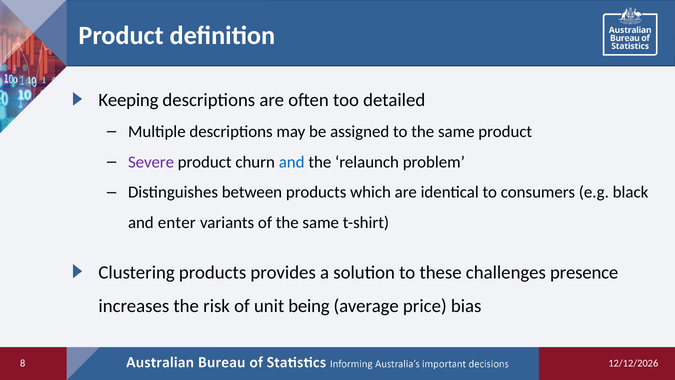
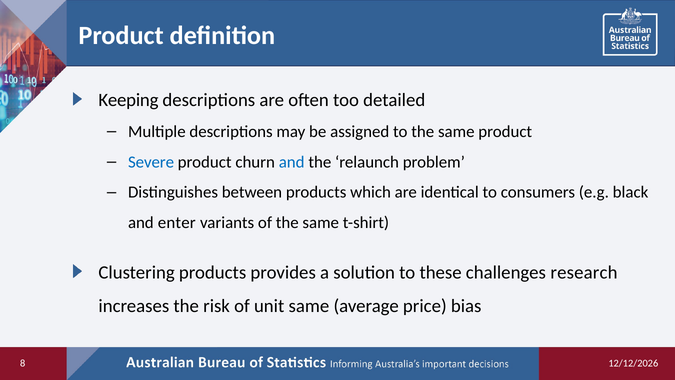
Severe colour: purple -> blue
presence: presence -> research
unit being: being -> same
